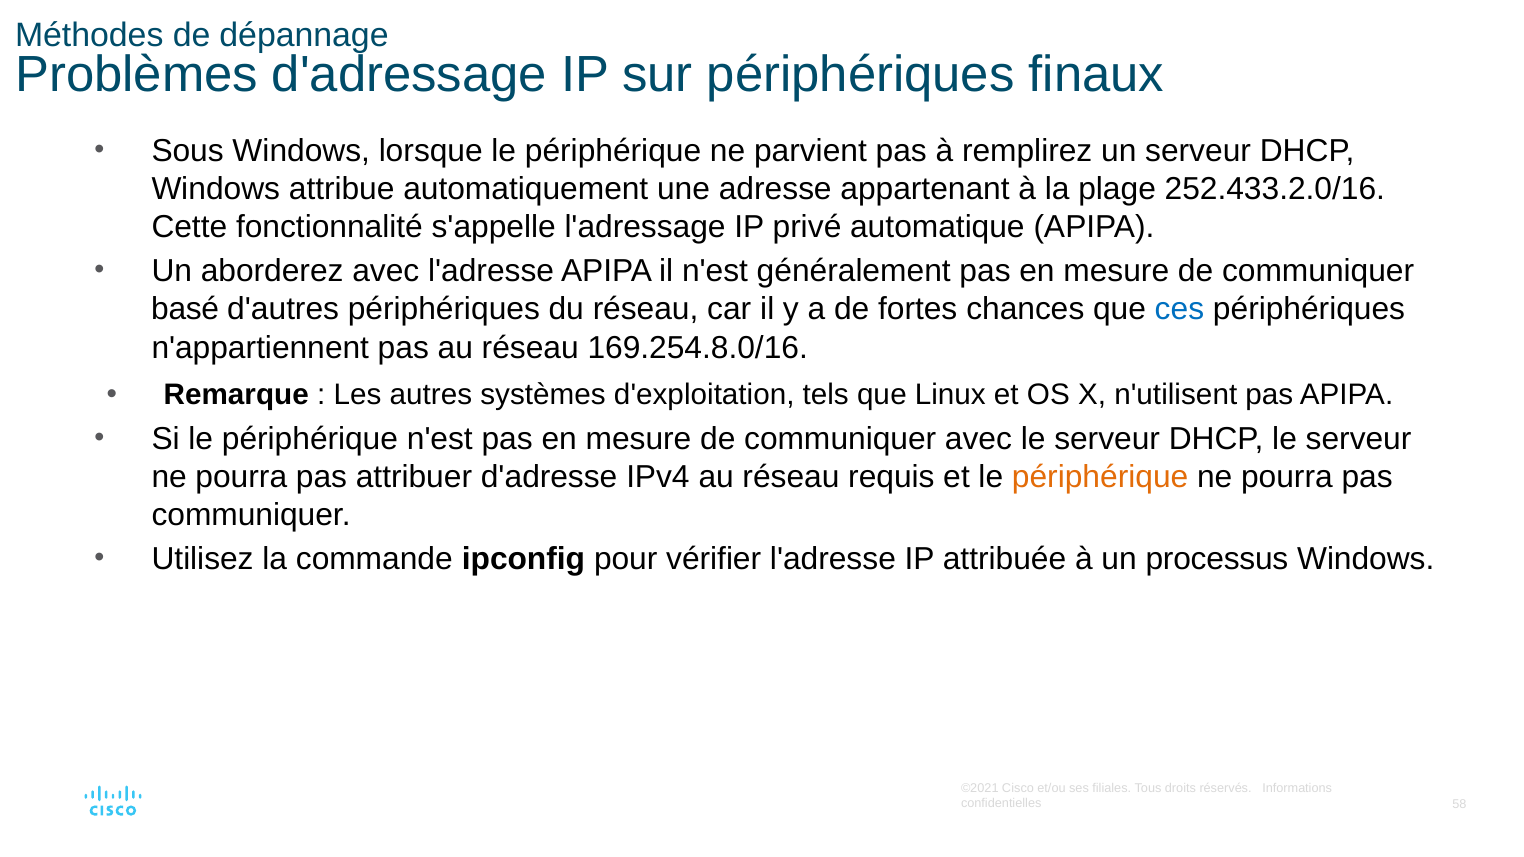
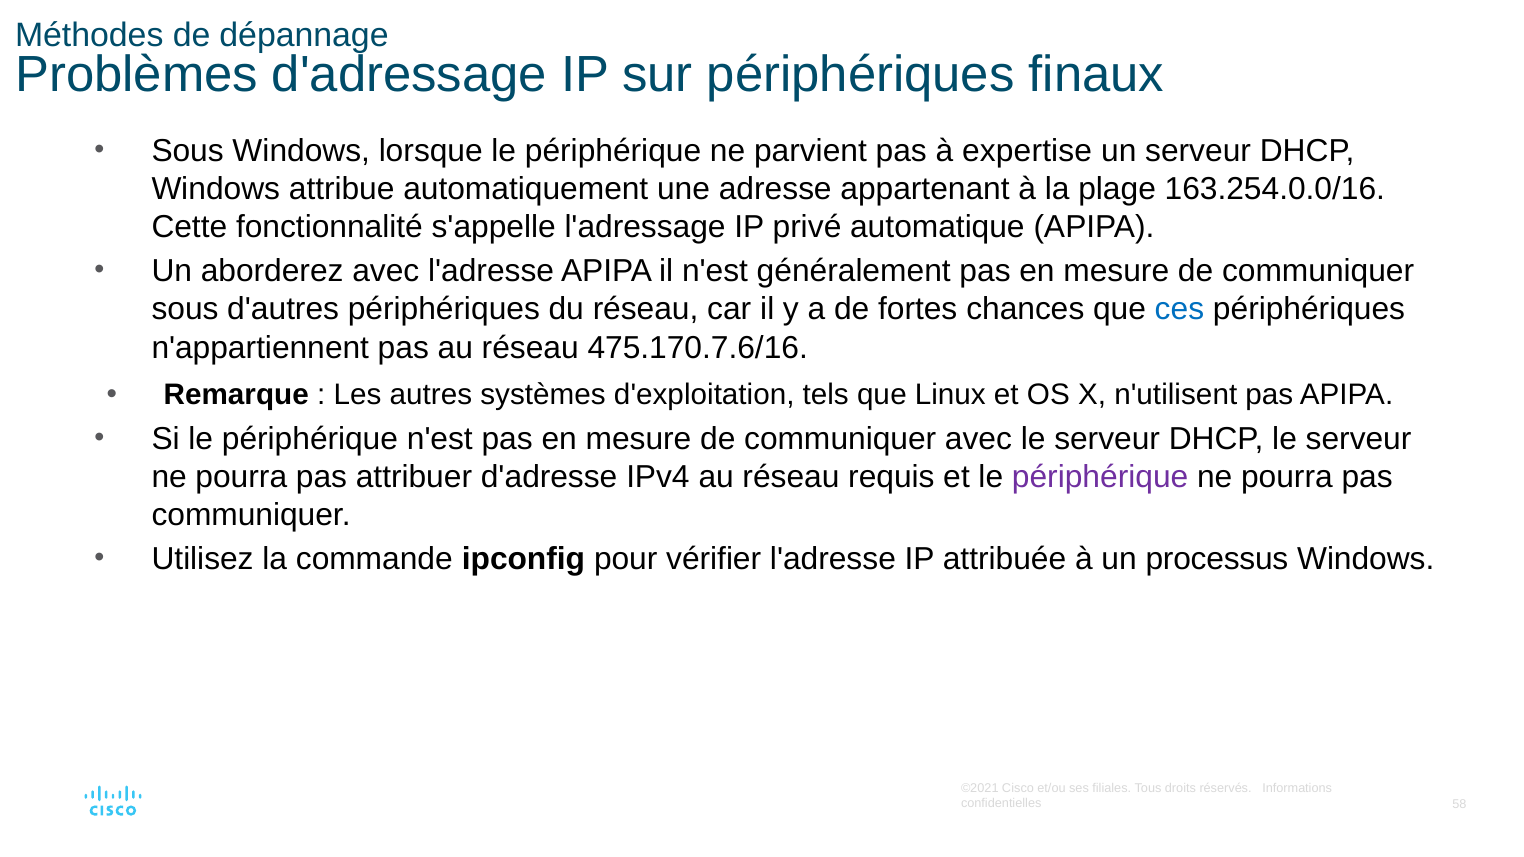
remplirez: remplirez -> expertise
252.433.2.0/16: 252.433.2.0/16 -> 163.254.0.0/16
basé at (185, 310): basé -> sous
169.254.8.0/16: 169.254.8.0/16 -> 475.170.7.6/16
périphérique at (1100, 477) colour: orange -> purple
